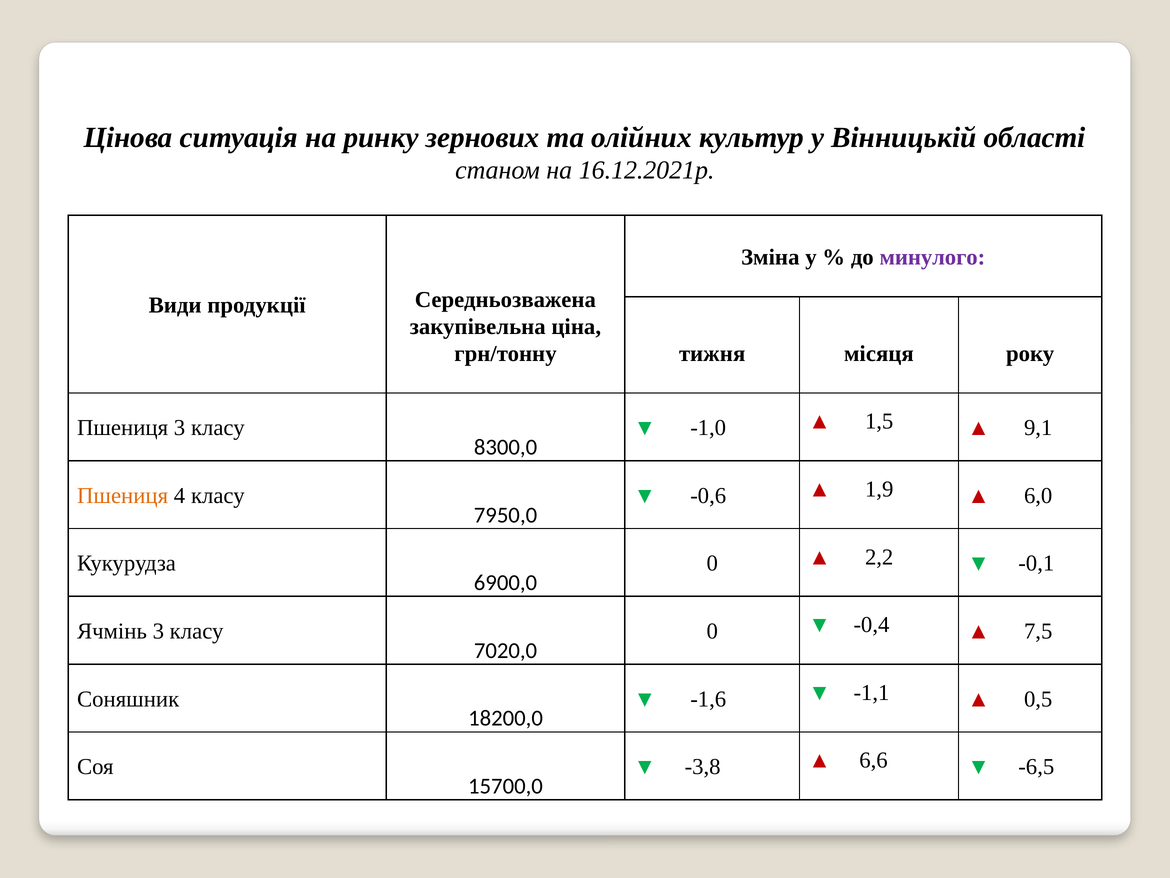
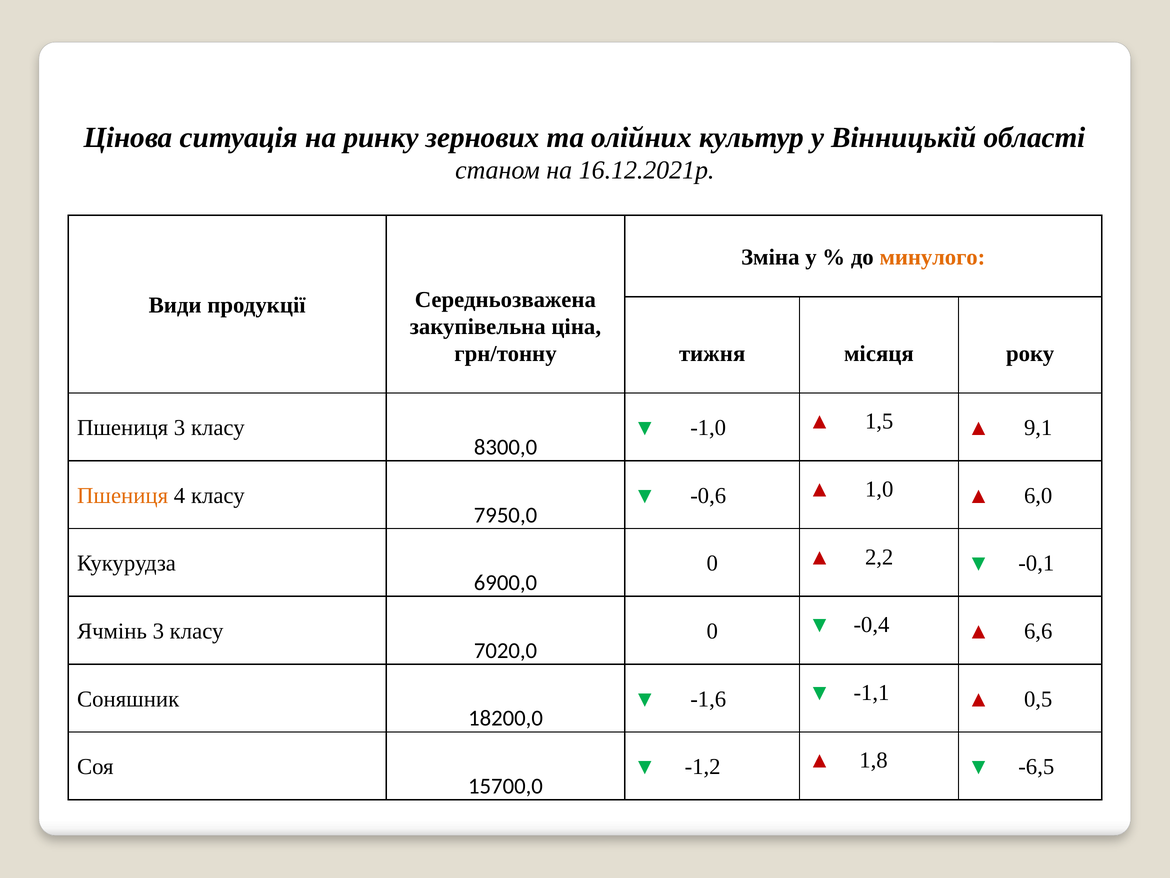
минулого colour: purple -> orange
1,9: 1,9 -> 1,0
7,5: 7,5 -> 6,6
-3,8: -3,8 -> -1,2
6,6: 6,6 -> 1,8
